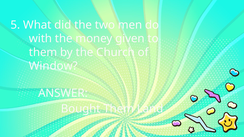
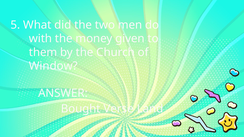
Bought Them: Them -> Verse
